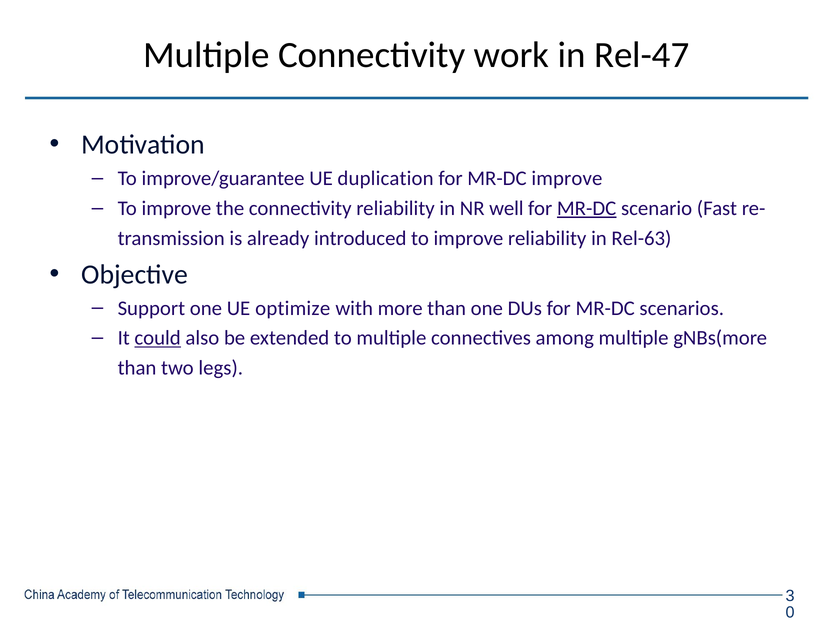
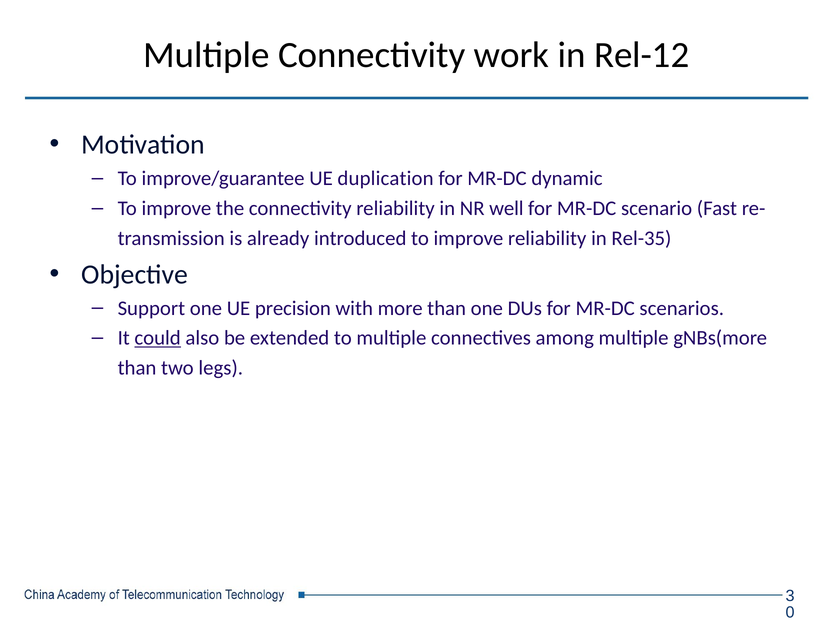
Rel-47: Rel-47 -> Rel-12
MR-DC improve: improve -> dynamic
MR-DC at (587, 209) underline: present -> none
Rel-63: Rel-63 -> Rel-35
optimize: optimize -> precision
